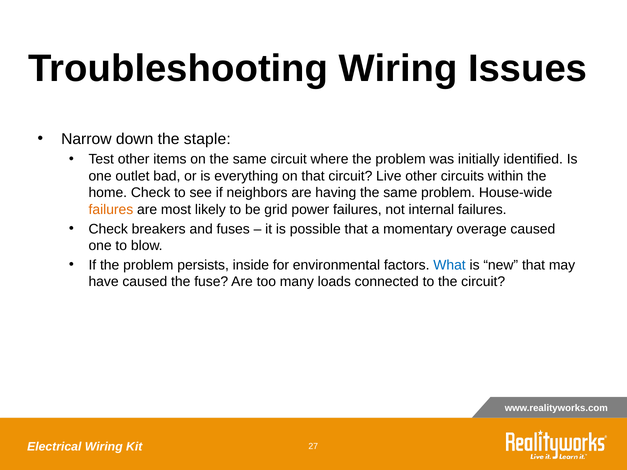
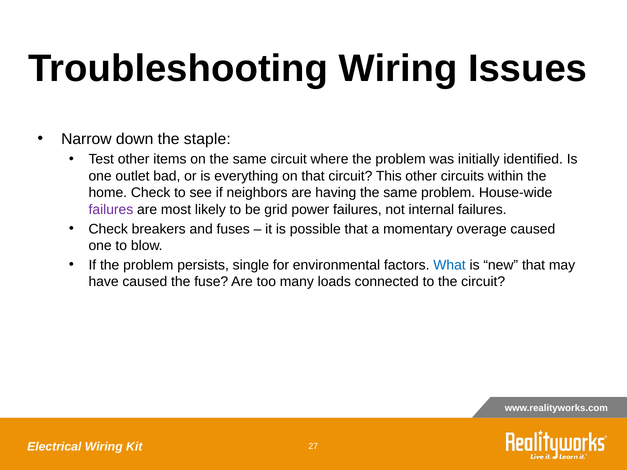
Live: Live -> This
failures at (111, 210) colour: orange -> purple
inside: inside -> single
